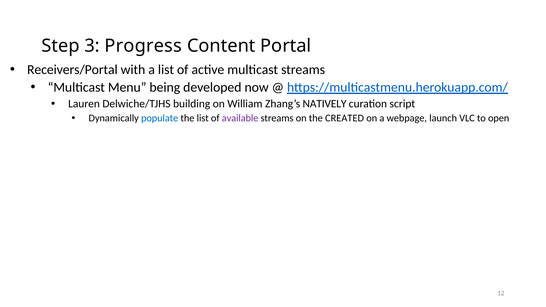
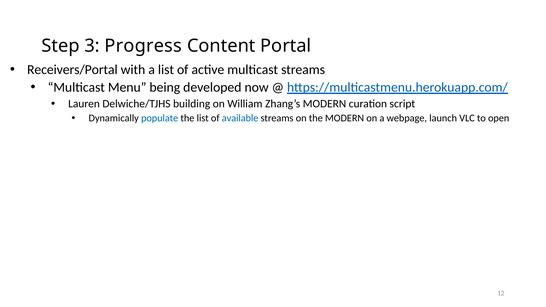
Zhang’s NATIVELY: NATIVELY -> MODERN
available colour: purple -> blue
the CREATED: CREATED -> MODERN
